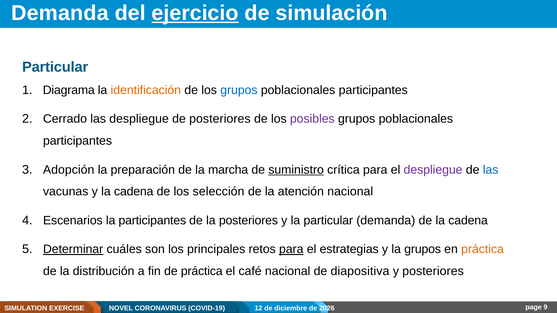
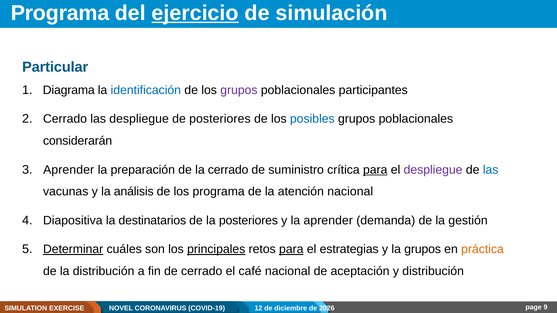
Demanda at (60, 13): Demanda -> Programa
identificación colour: orange -> blue
grupos at (239, 90) colour: blue -> purple
posibles colour: purple -> blue
participantes at (78, 141): participantes -> considerarán
Adopción at (69, 170): Adopción -> Aprender
la marcha: marcha -> cerrado
suministro underline: present -> none
para at (375, 170) underline: none -> present
y la cadena: cadena -> análisis
los selección: selección -> programa
Escenarios: Escenarios -> Diapositiva
la participantes: participantes -> destinatarios
la particular: particular -> aprender
de la cadena: cadena -> gestión
principales underline: none -> present
de práctica: práctica -> cerrado
diapositiva: diapositiva -> aceptación
y posteriores: posteriores -> distribución
